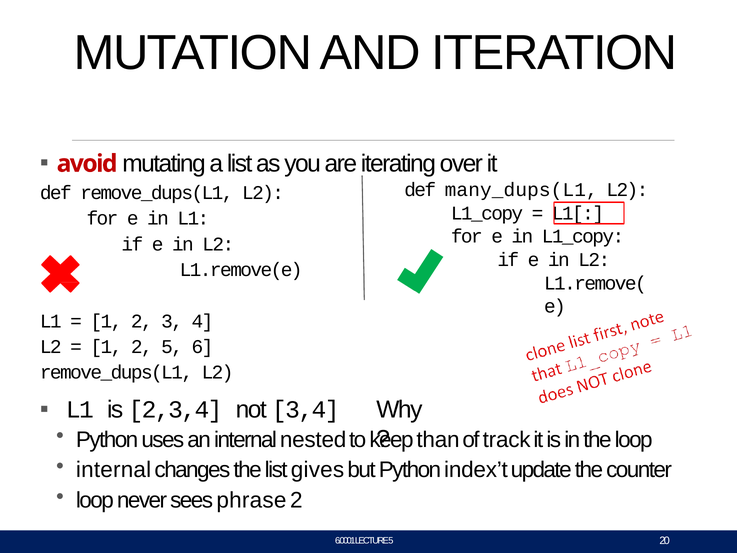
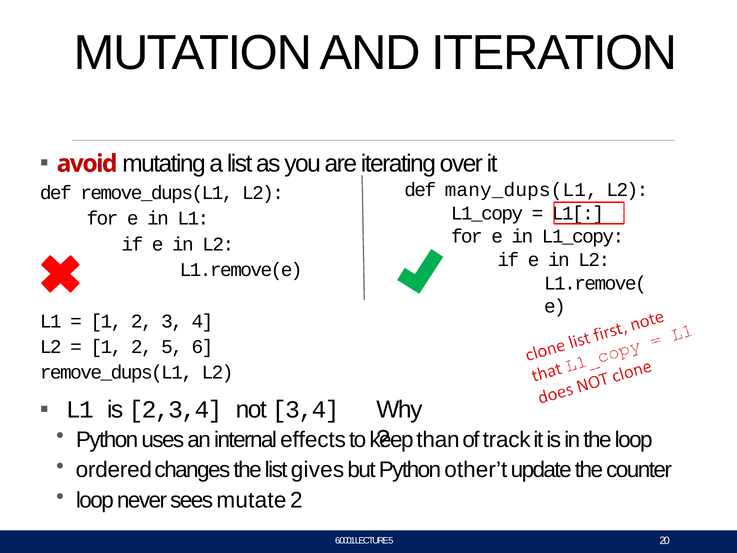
nested: nested -> effects
internal at (114, 470): internal -> ordered
index’t: index’t -> other’t
phrase: phrase -> mutate
